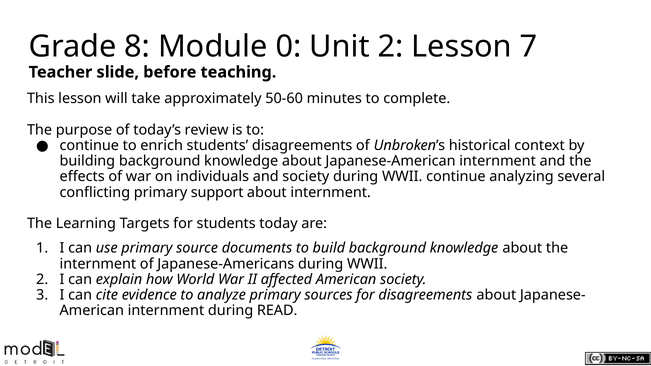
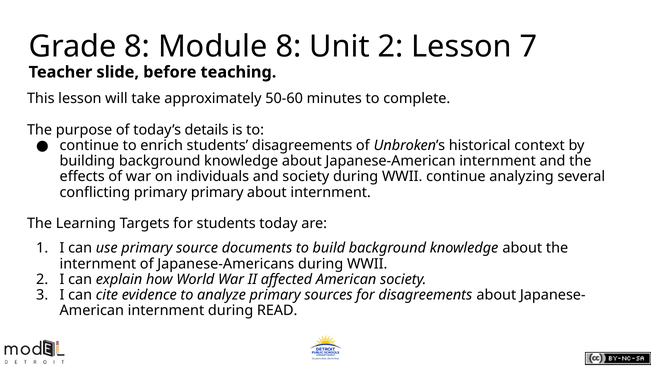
Module 0: 0 -> 8
review: review -> details
primary support: support -> primary
